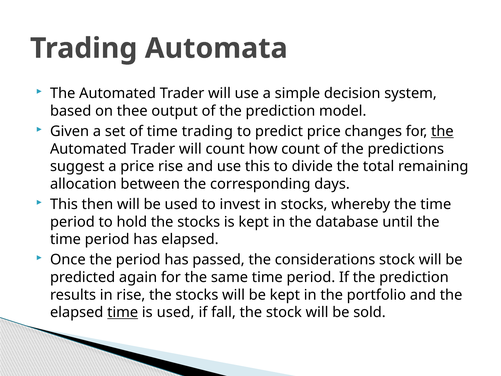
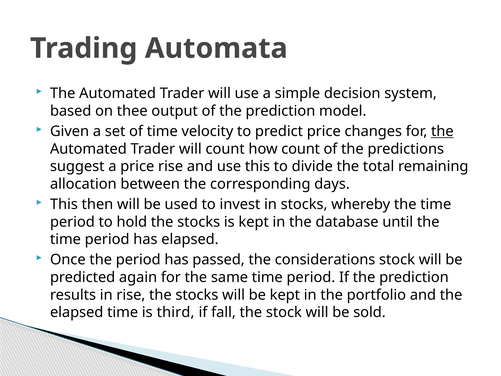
time trading: trading -> velocity
time at (123, 312) underline: present -> none
is used: used -> third
